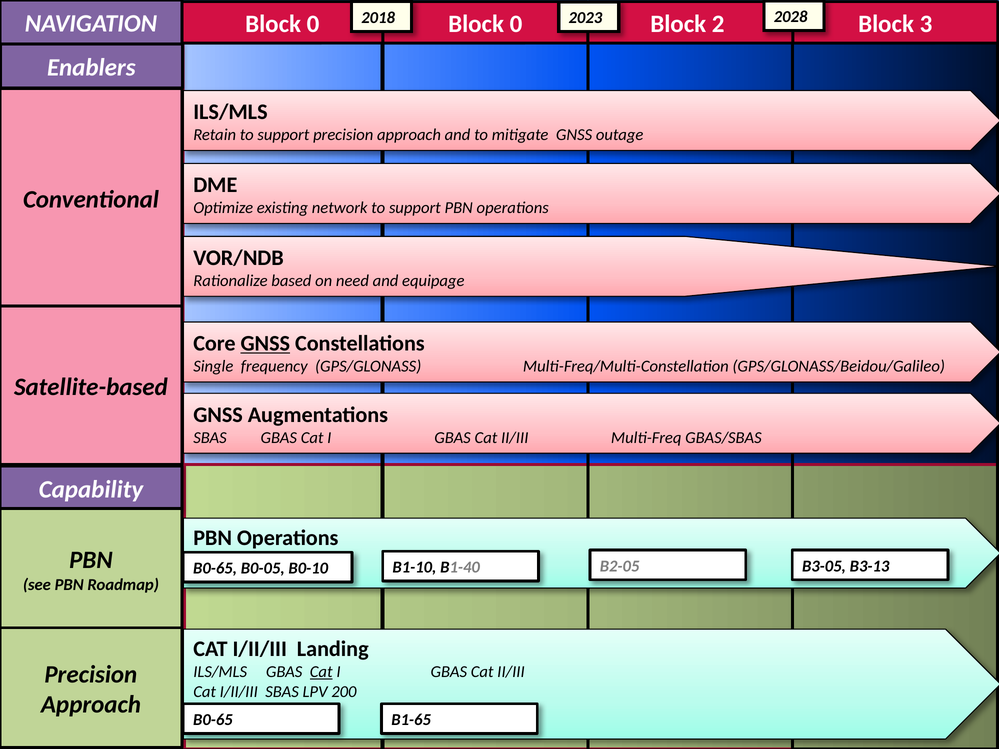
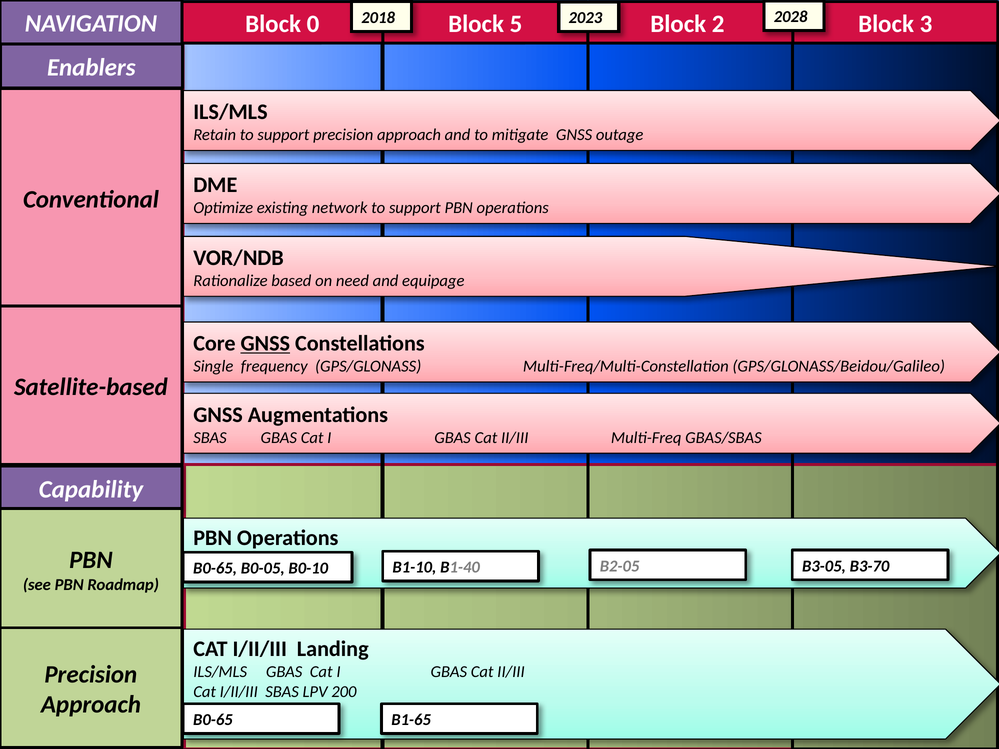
0 at (516, 24): 0 -> 5
B3-13: B3-13 -> B3-70
Cat at (321, 672) underline: present -> none
